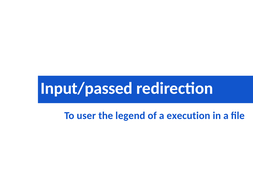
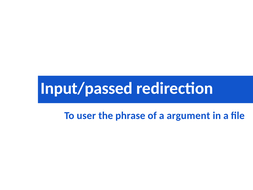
legend: legend -> phrase
execution: execution -> argument
